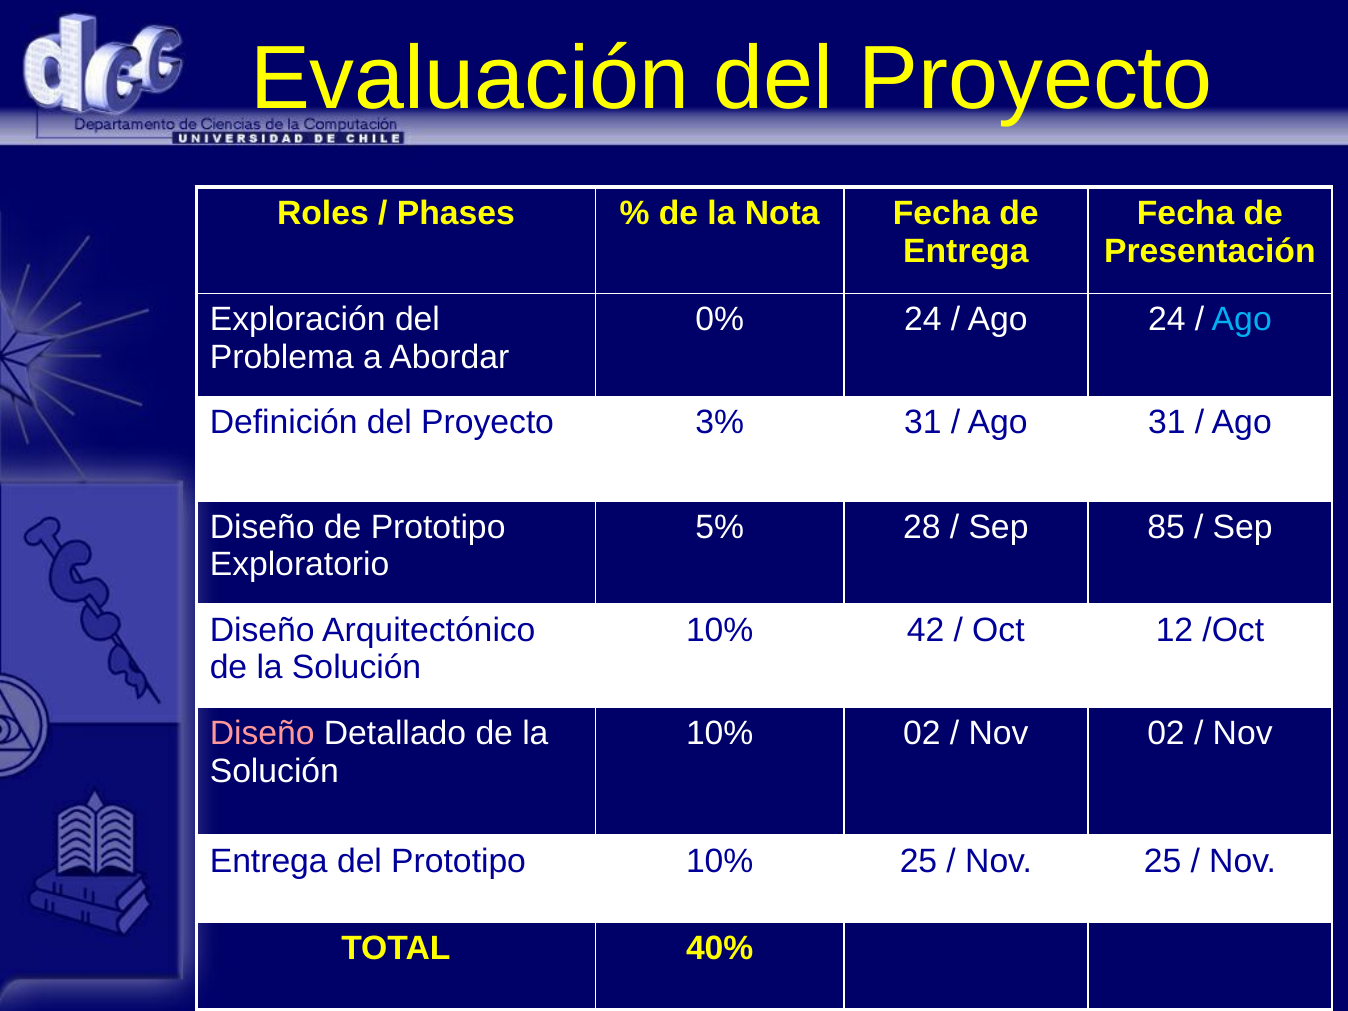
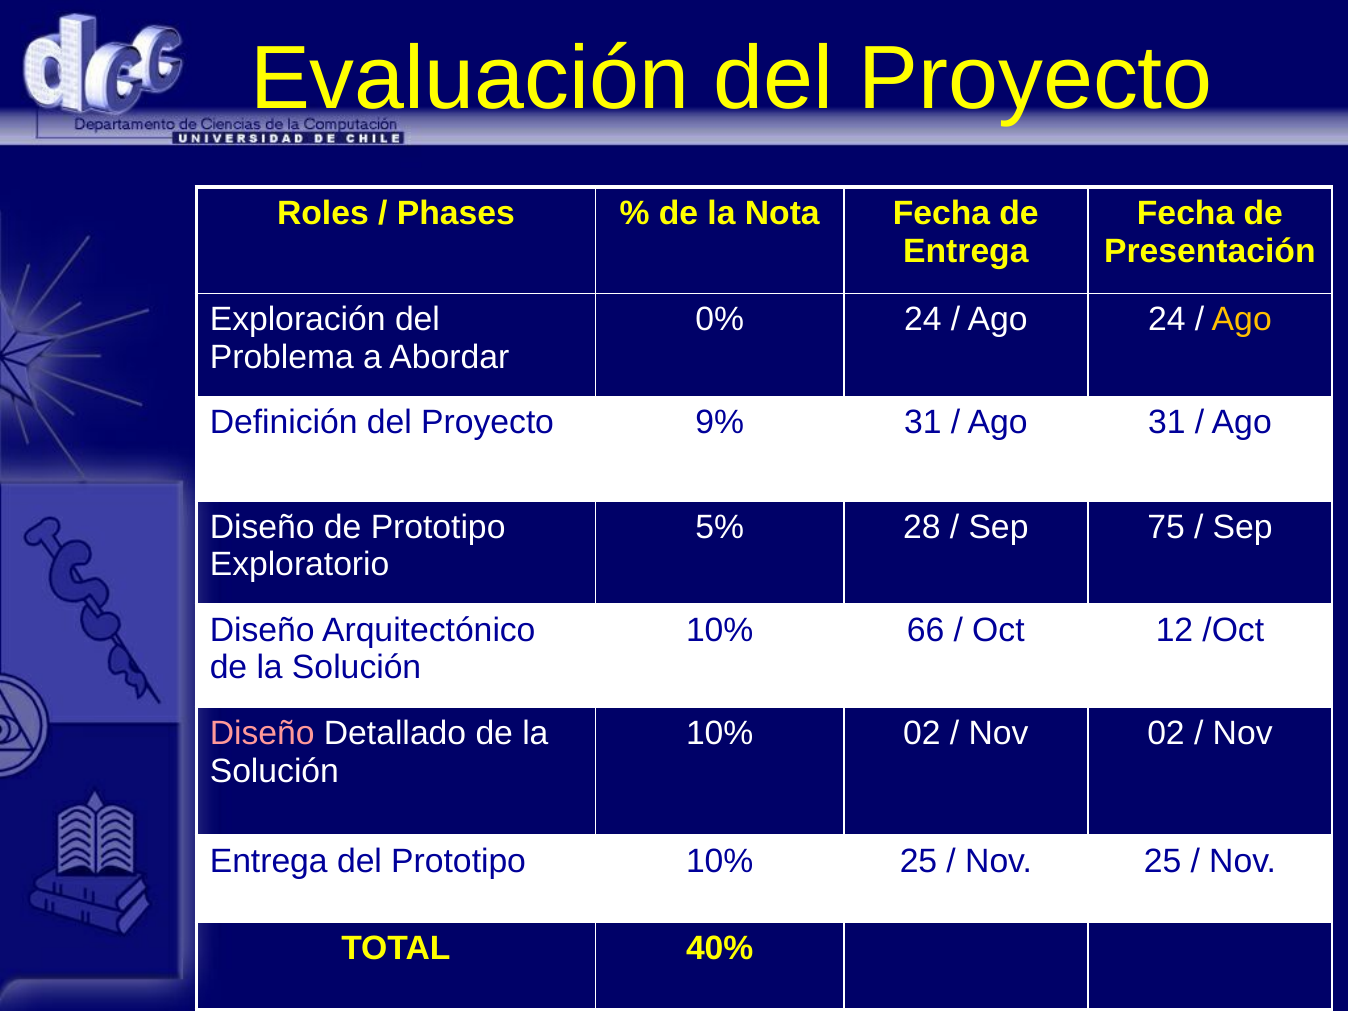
Ago at (1242, 320) colour: light blue -> yellow
3%: 3% -> 9%
85: 85 -> 75
42: 42 -> 66
